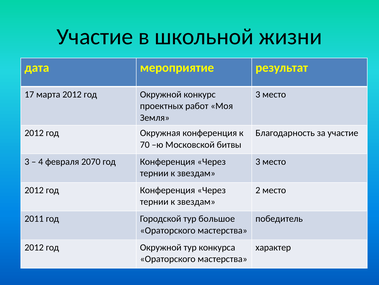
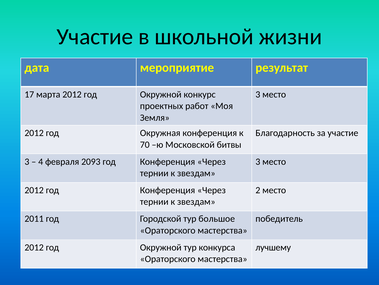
2070: 2070 -> 2093
характер: характер -> лучшему
